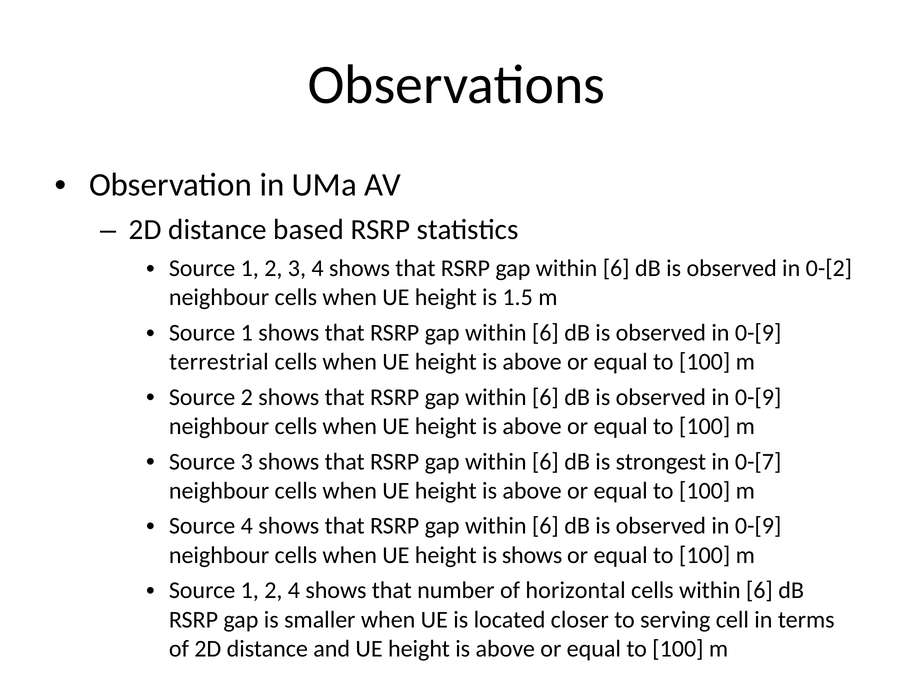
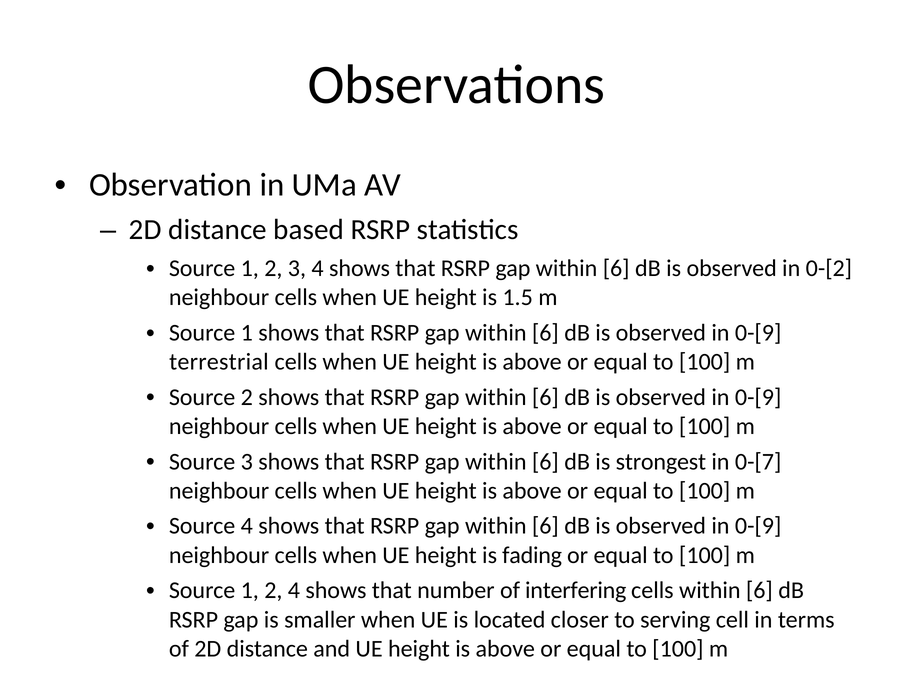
is shows: shows -> fading
horizontal: horizontal -> interfering
